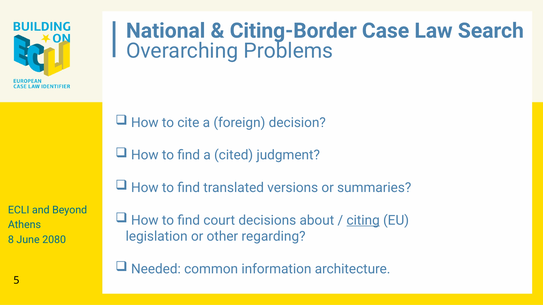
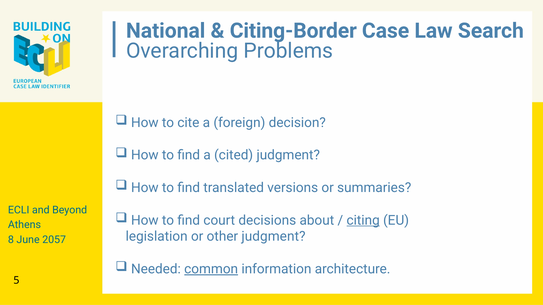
other regarding: regarding -> judgment
2080: 2080 -> 2057
common underline: none -> present
